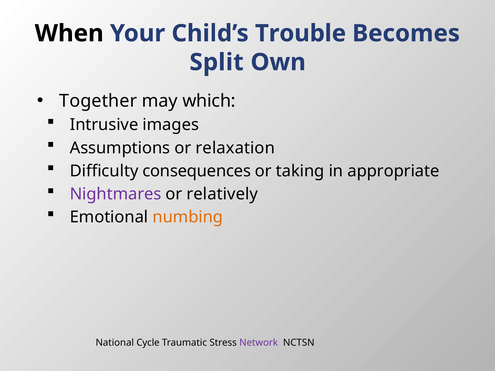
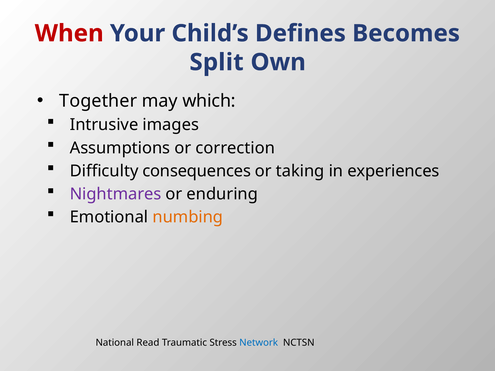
When colour: black -> red
Trouble: Trouble -> Defines
relaxation: relaxation -> correction
appropriate: appropriate -> experiences
relatively: relatively -> enduring
Cycle: Cycle -> Read
Network colour: purple -> blue
